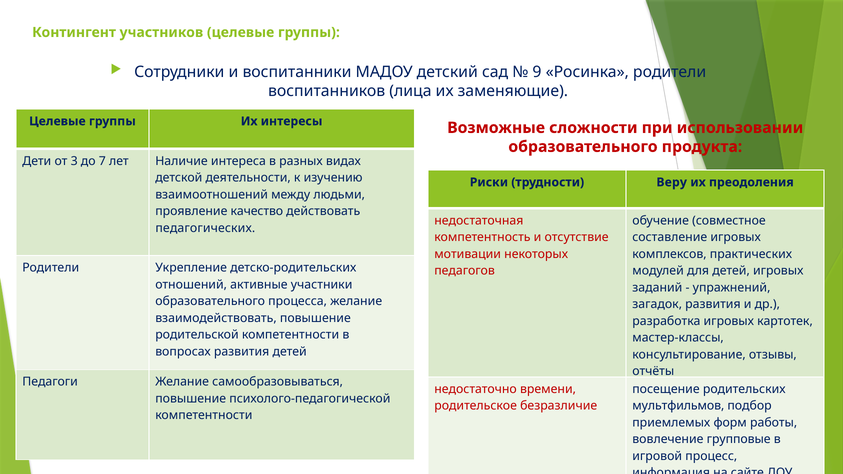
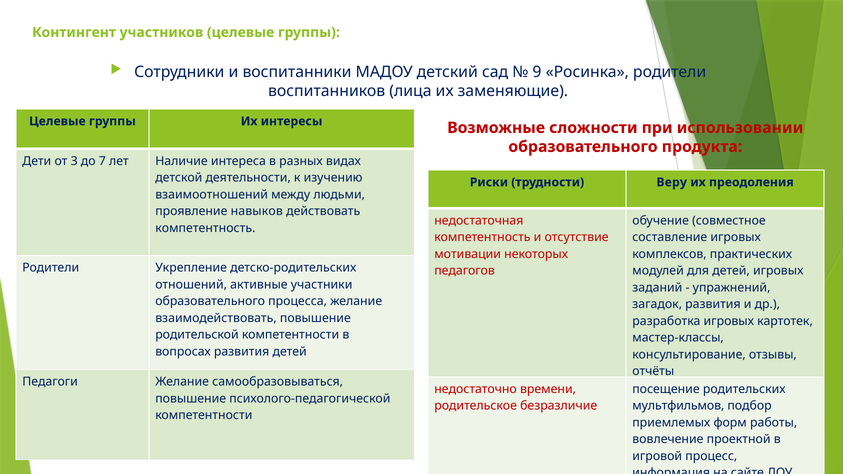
качество: качество -> навыков
педагогических at (205, 228): педагогических -> компетентность
групповые: групповые -> проектной
